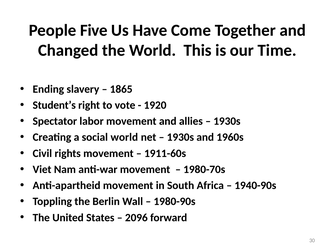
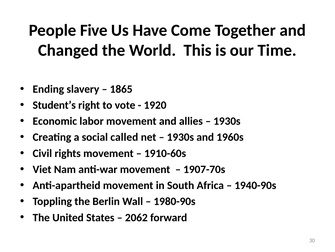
Spectator: Spectator -> Economic
social world: world -> called
1911-60s: 1911-60s -> 1910-60s
1980-70s: 1980-70s -> 1907-70s
2096: 2096 -> 2062
